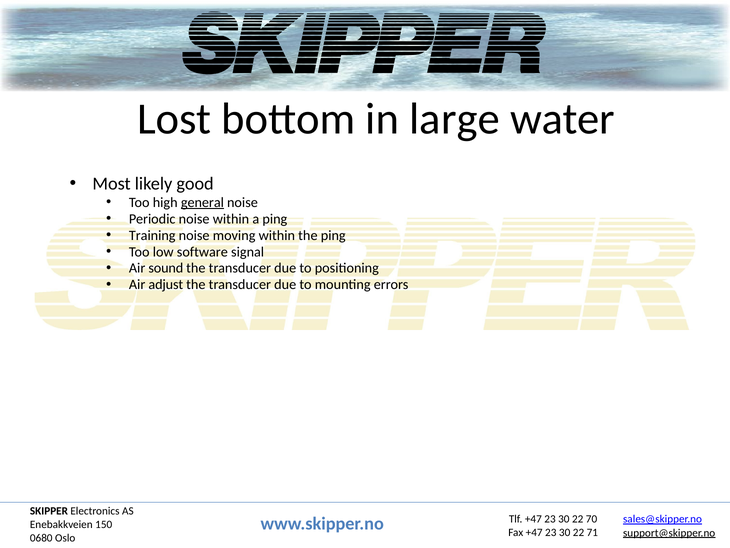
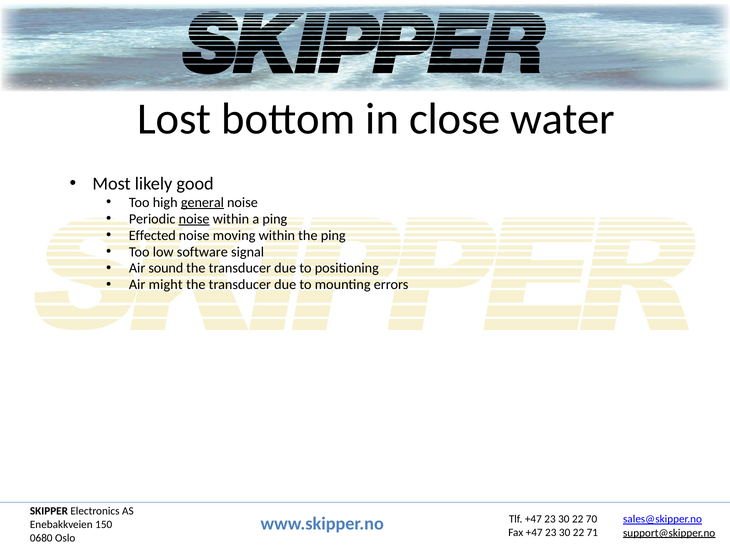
large: large -> close
noise at (194, 219) underline: none -> present
Training: Training -> Effected
adjust: adjust -> might
